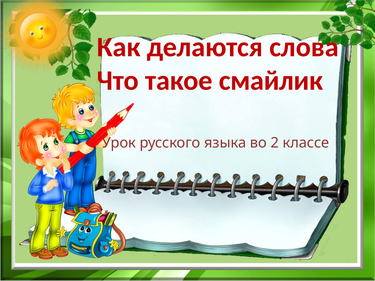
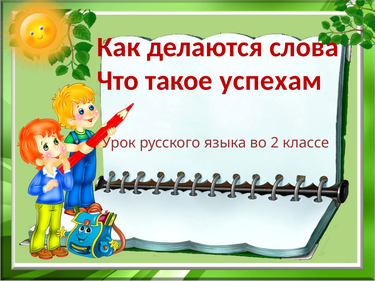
смайлик: смайлик -> успехам
